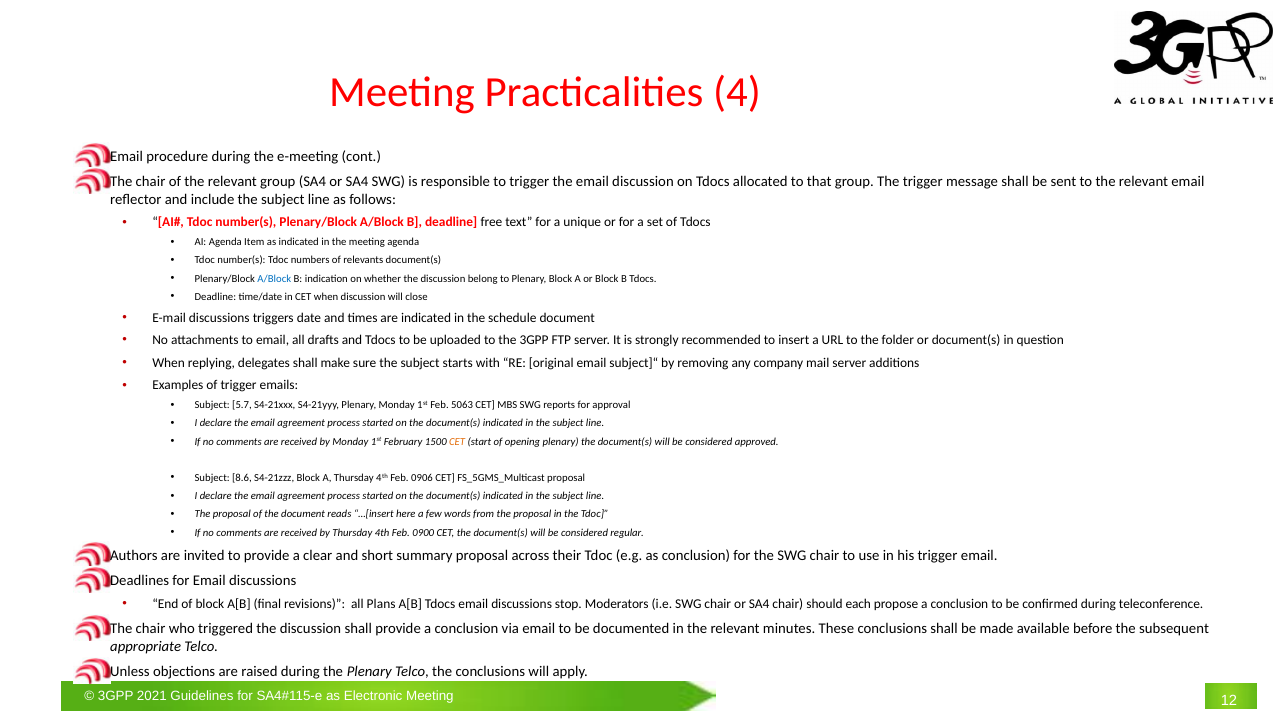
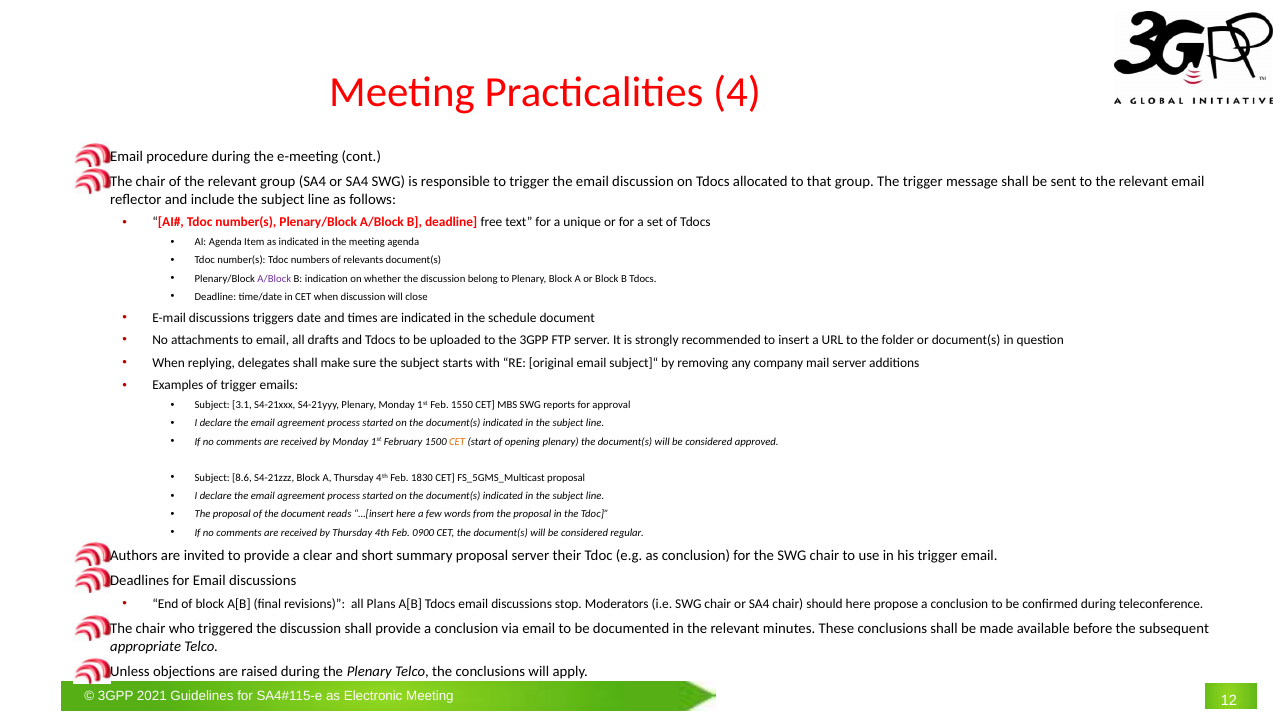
A/Block at (274, 279) colour: blue -> purple
5.7: 5.7 -> 3.1
5063: 5063 -> 1550
0906: 0906 -> 1830
proposal across: across -> server
should each: each -> here
